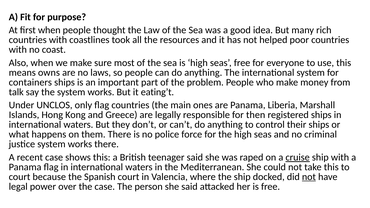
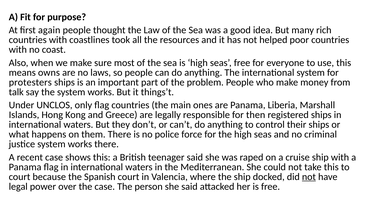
first when: when -> again
containers: containers -> protesters
eating’t: eating’t -> things’t
cruise underline: present -> none
